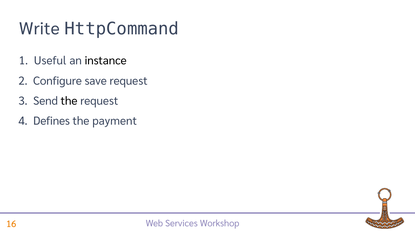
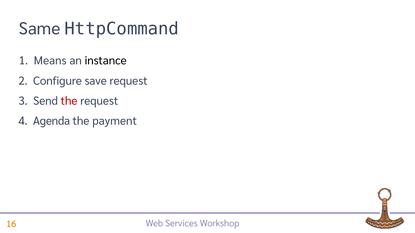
Write: Write -> Same
Useful: Useful -> Means
the at (69, 101) colour: black -> red
Defines: Defines -> Agenda
